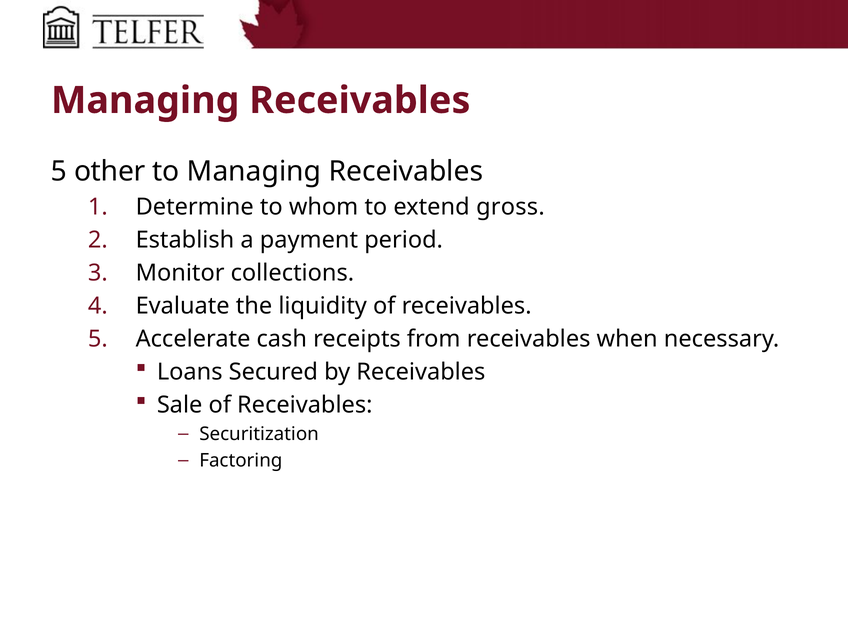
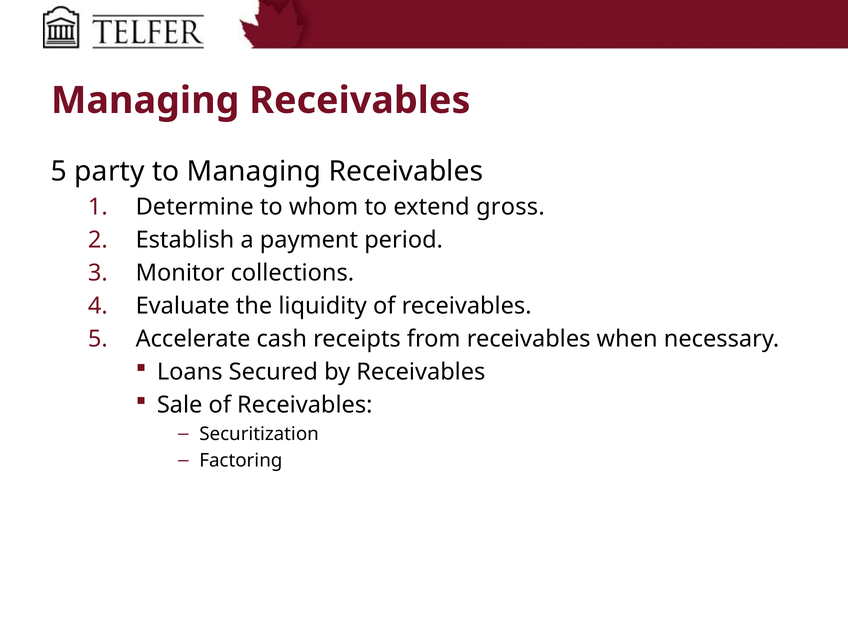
other: other -> party
